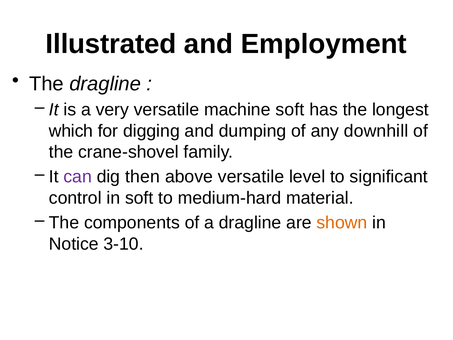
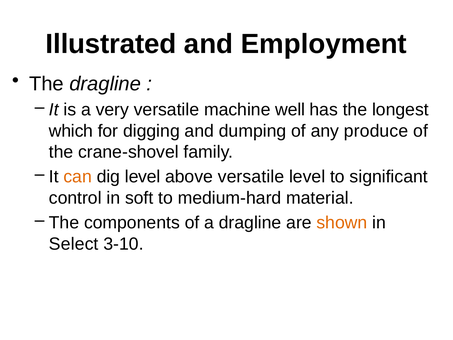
machine soft: soft -> well
downhill: downhill -> produce
can colour: purple -> orange
dig then: then -> level
Notice: Notice -> Select
